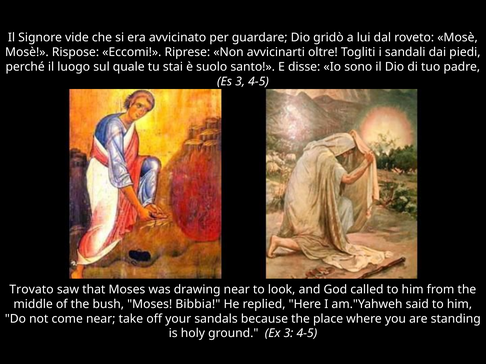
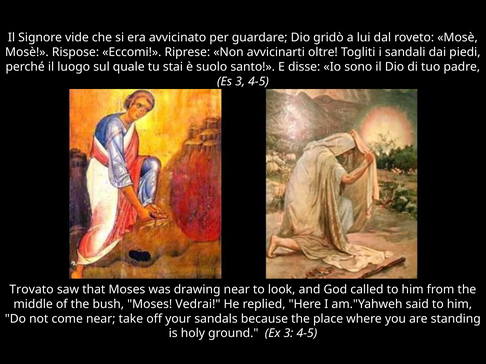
Bibbia: Bibbia -> Vedrai
